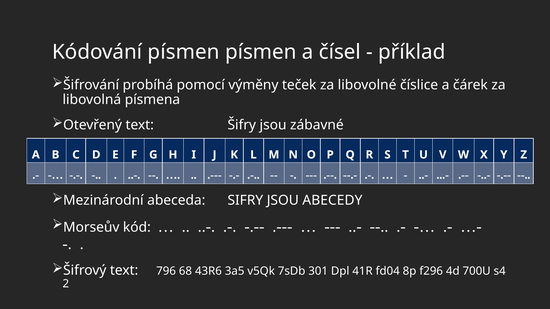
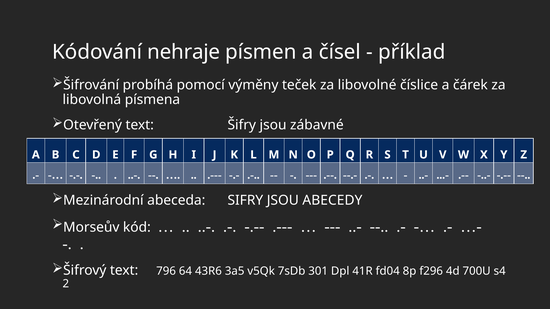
Kódování písmen: písmen -> nehraje
68: 68 -> 64
